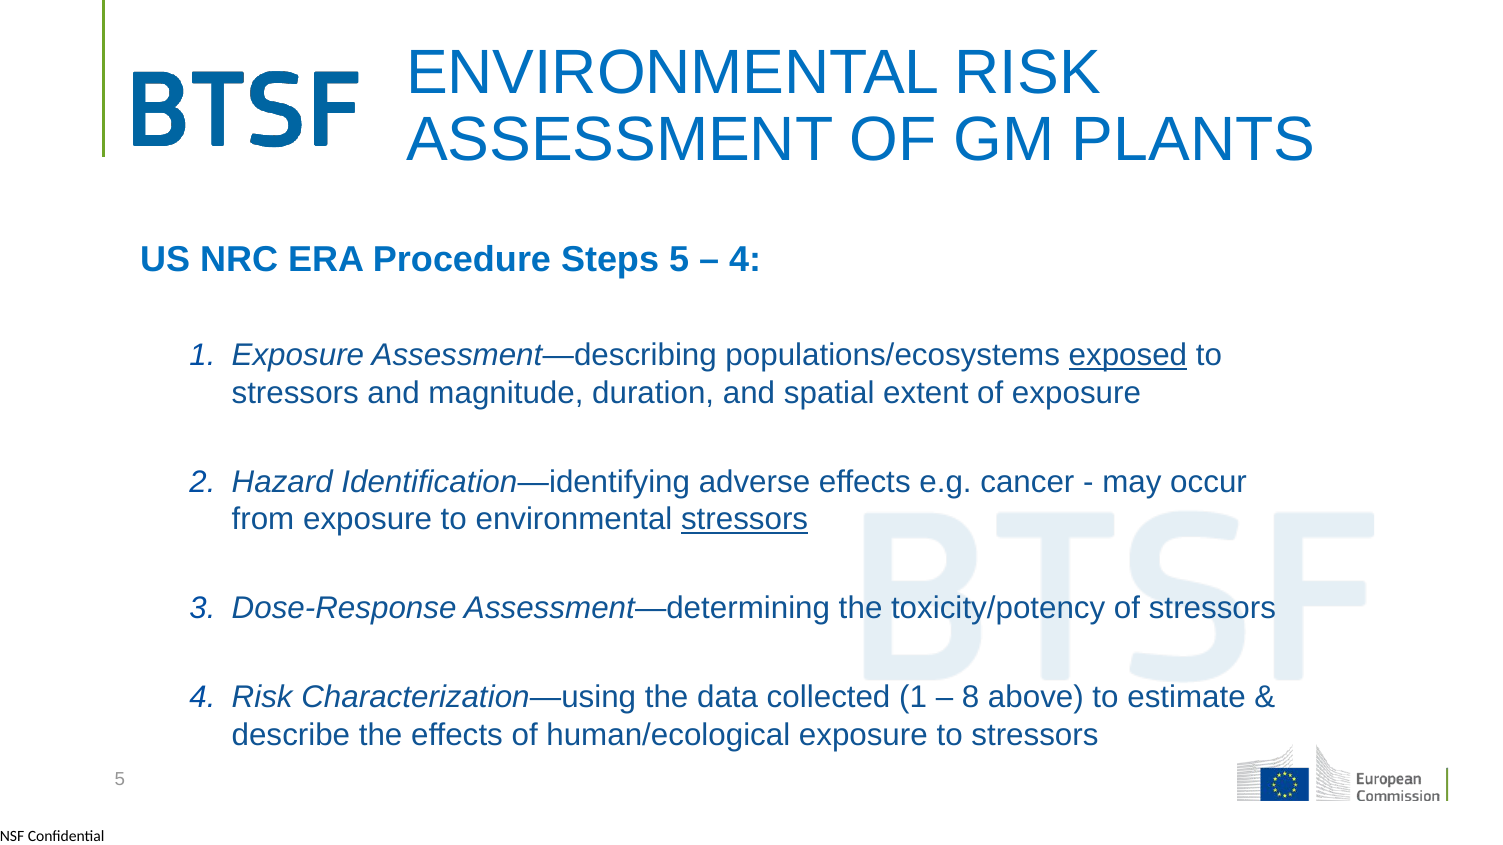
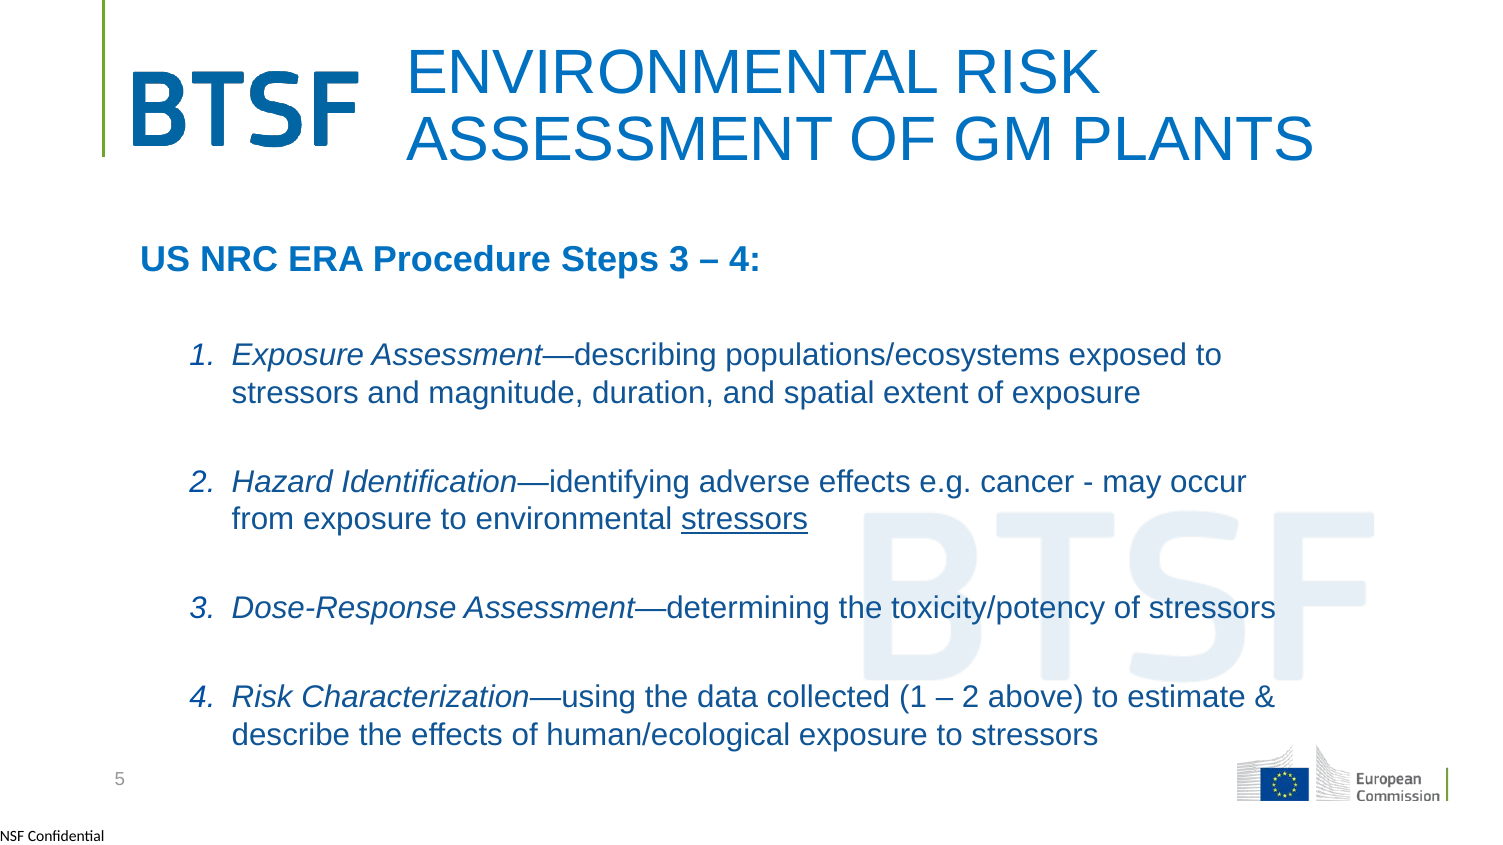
Steps 5: 5 -> 3
exposed underline: present -> none
8 at (971, 698): 8 -> 2
